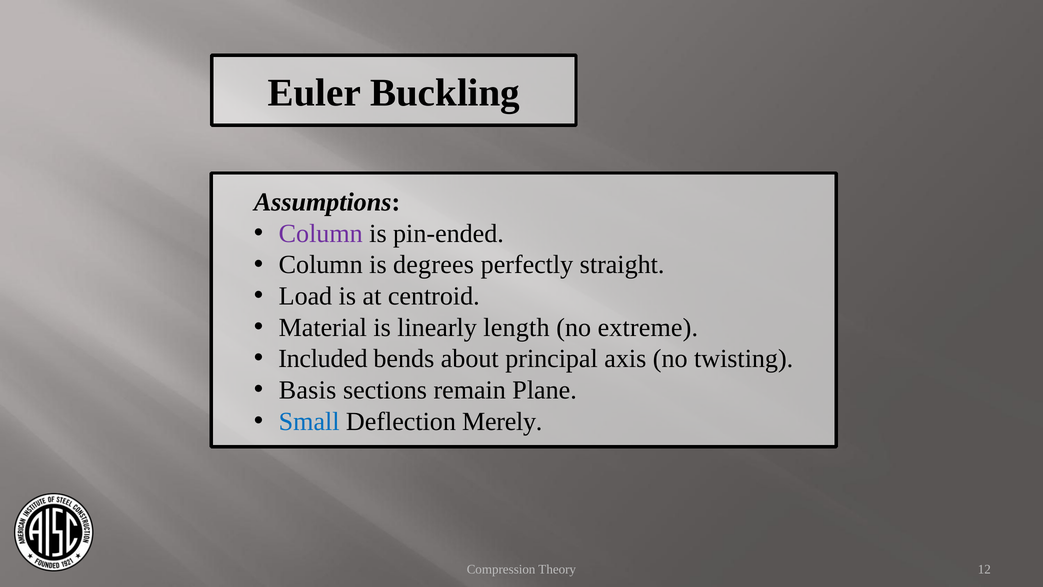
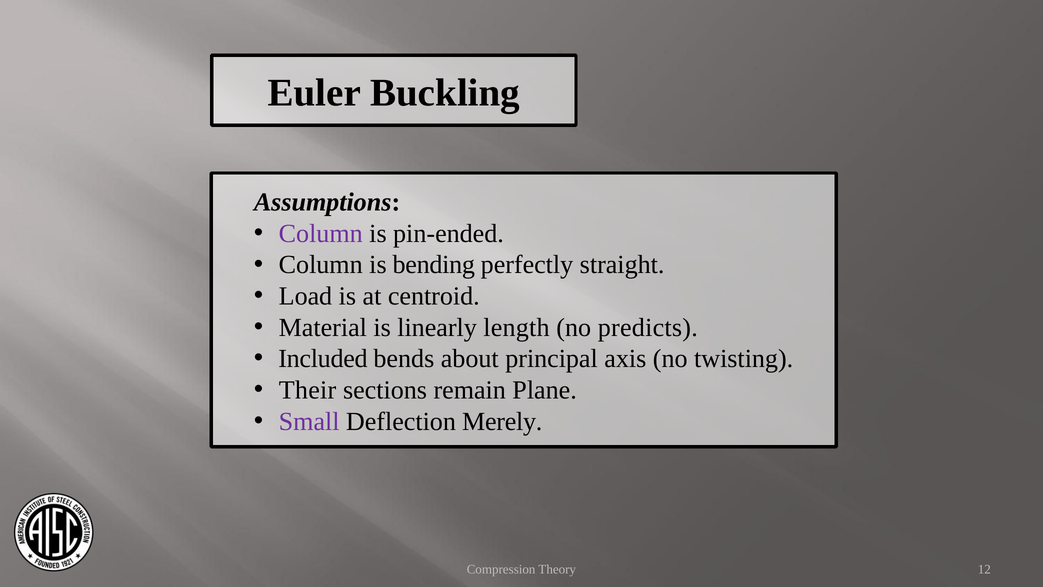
degrees: degrees -> bending
extreme: extreme -> predicts
Basis: Basis -> Their
Small colour: blue -> purple
